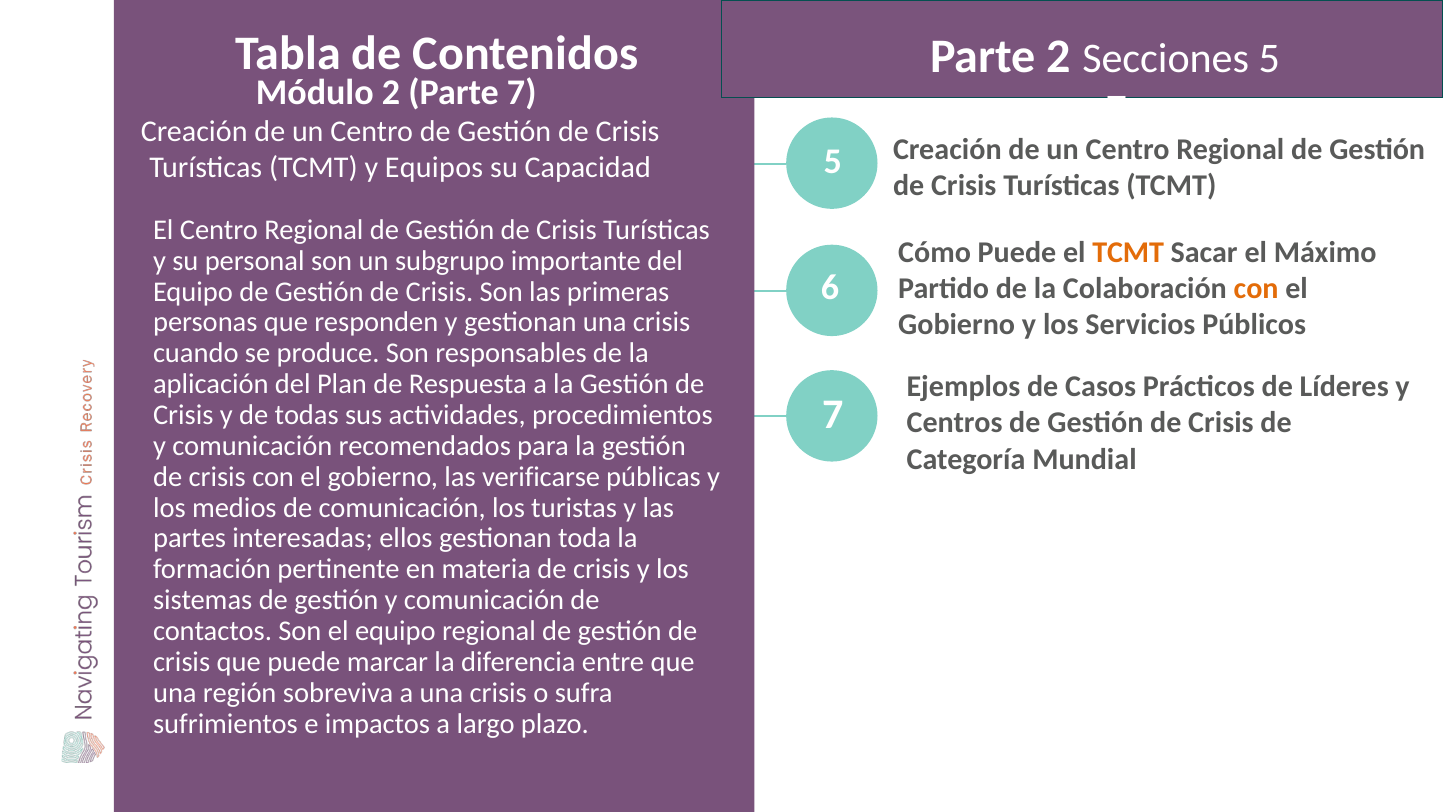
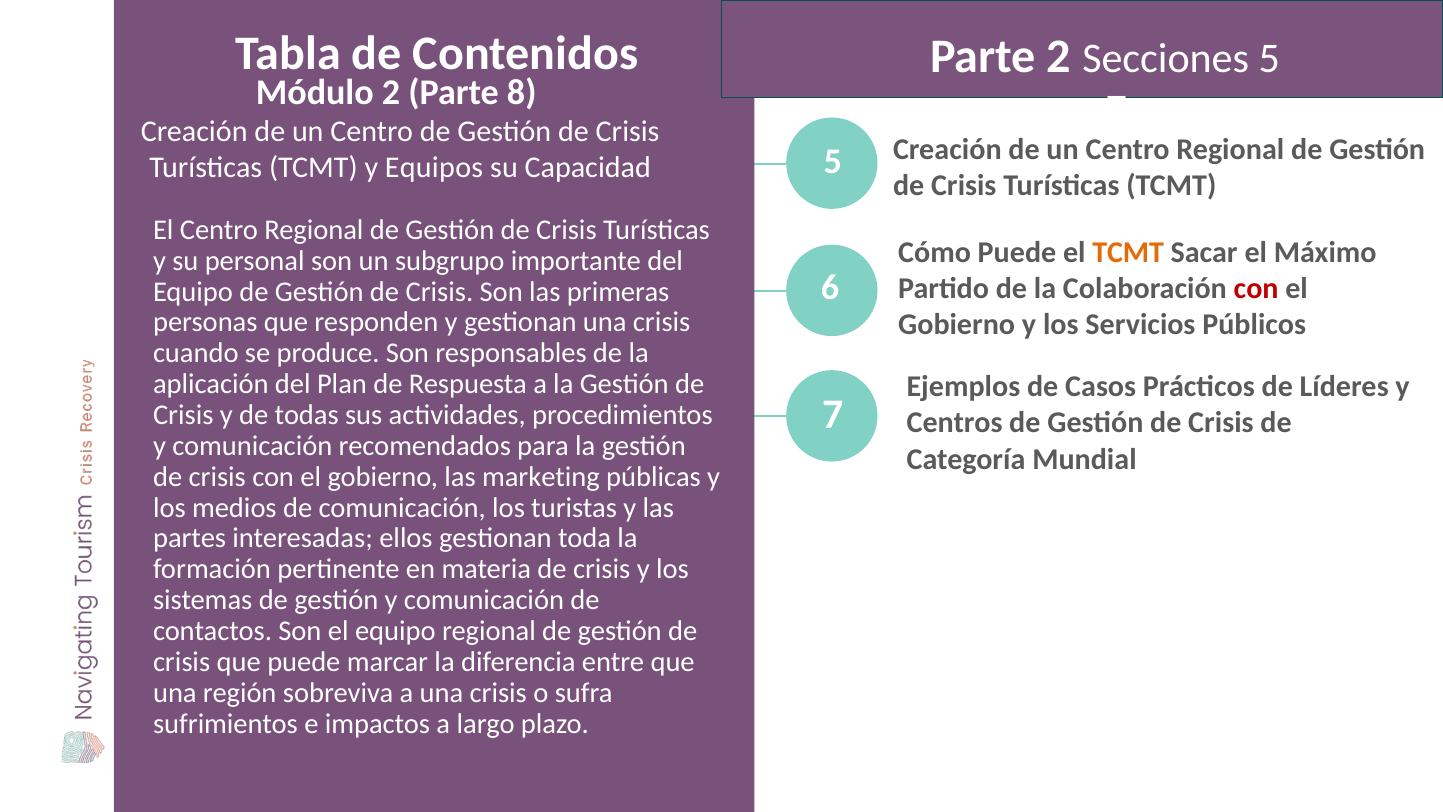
Parte 7: 7 -> 8
con at (1256, 289) colour: orange -> red
verificarse: verificarse -> marketing
